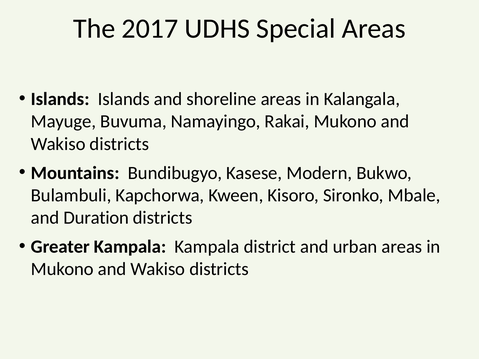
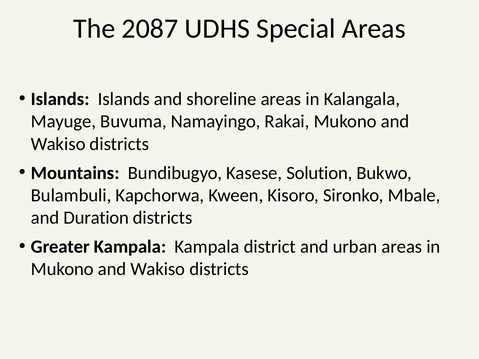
2017: 2017 -> 2087
Modern: Modern -> Solution
